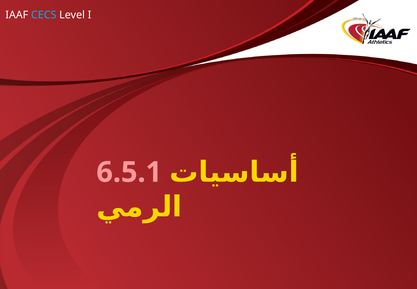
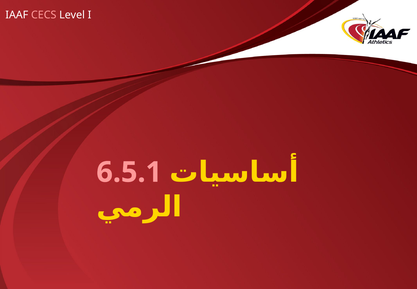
CECS colour: light blue -> pink
